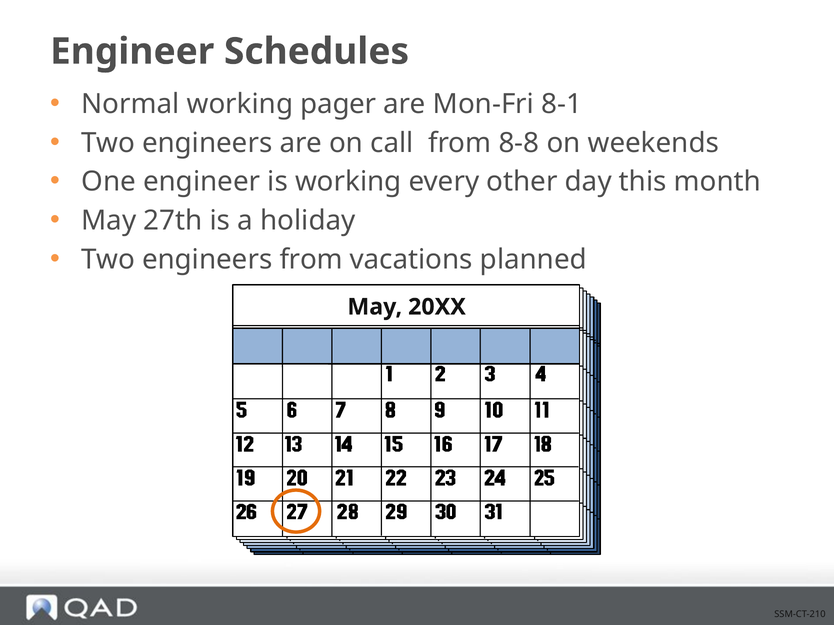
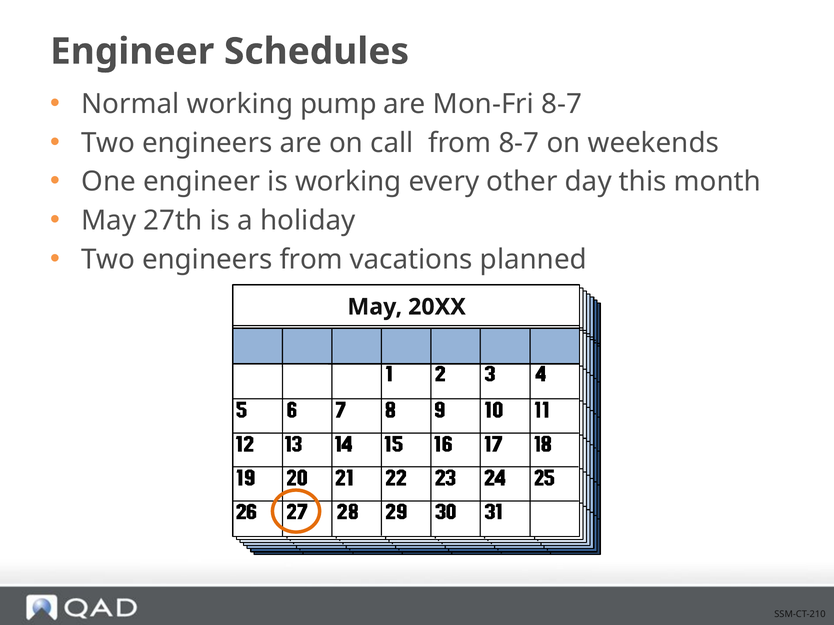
pager: pager -> pump
Mon-Fri 8-1: 8-1 -> 8-7
from 8-8: 8-8 -> 8-7
